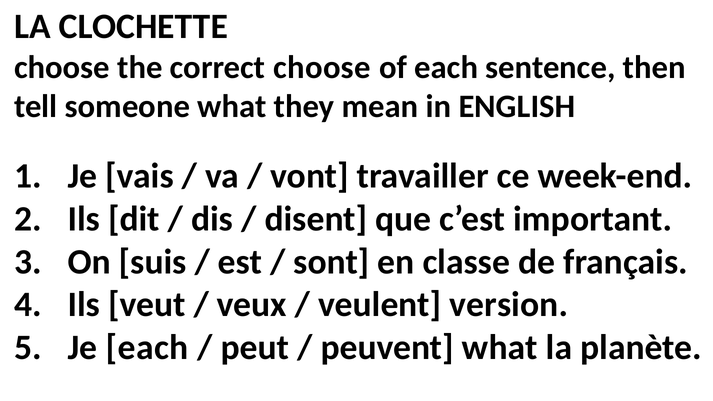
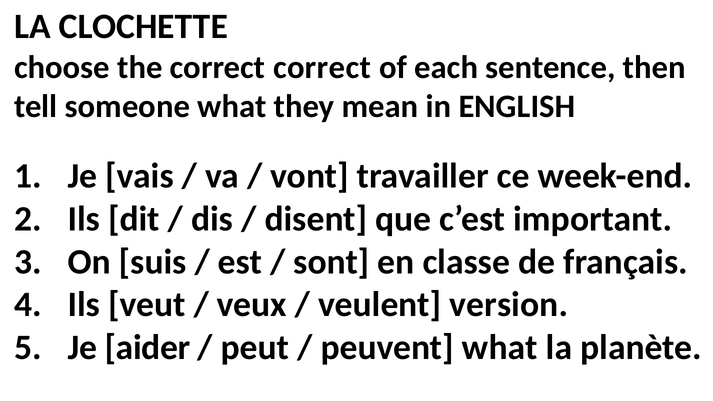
correct choose: choose -> correct
Je each: each -> aider
